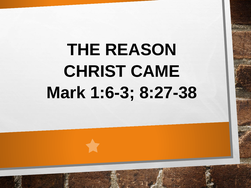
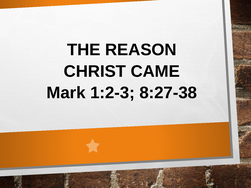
1:6-3: 1:6-3 -> 1:2-3
